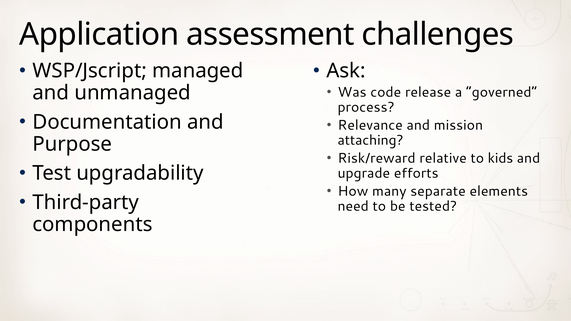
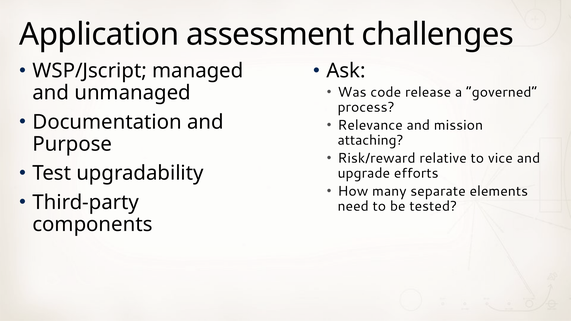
kids: kids -> vice
